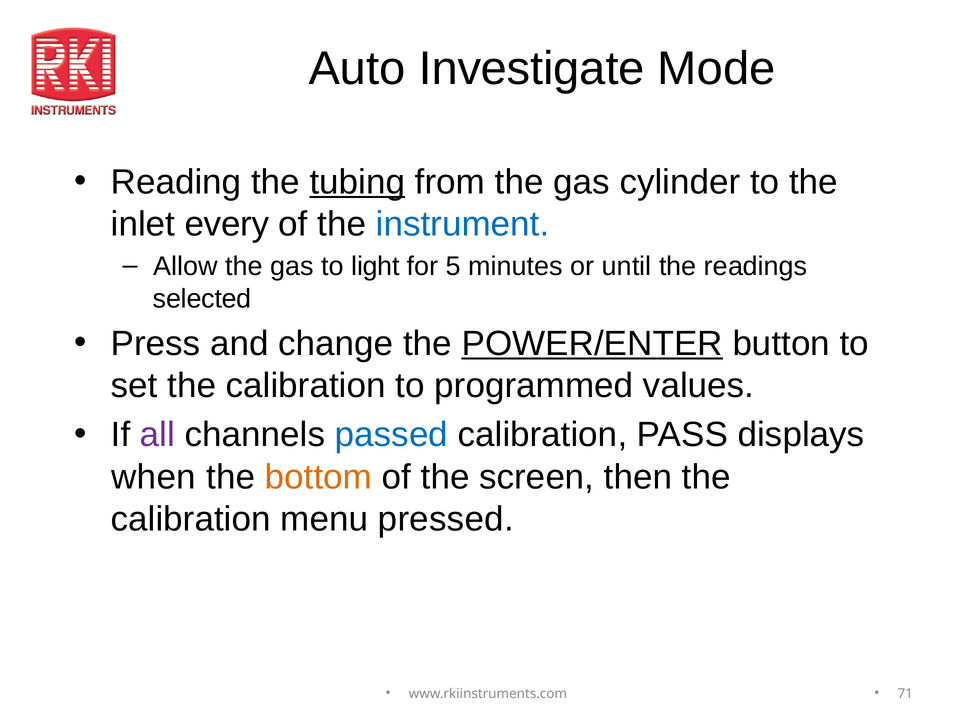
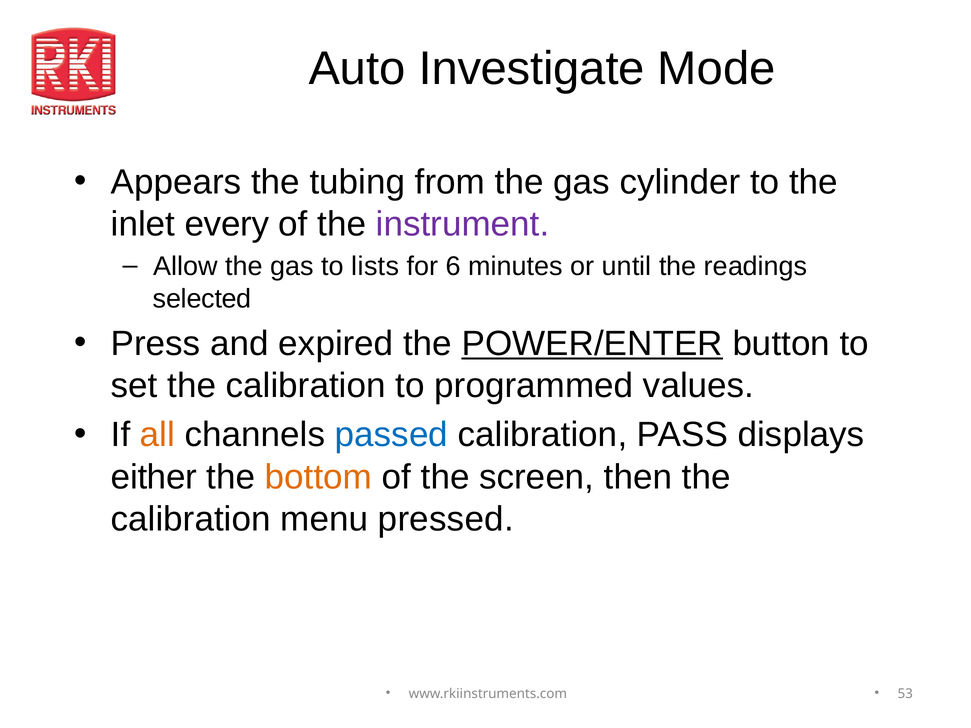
Reading: Reading -> Appears
tubing underline: present -> none
instrument colour: blue -> purple
light: light -> lists
5: 5 -> 6
change: change -> expired
all colour: purple -> orange
when: when -> either
71: 71 -> 53
